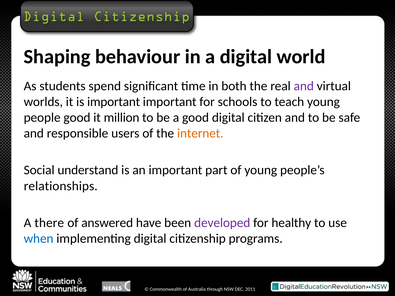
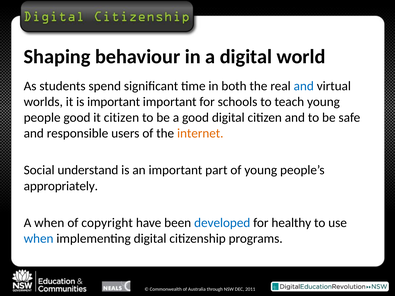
and at (304, 86) colour: purple -> blue
it million: million -> citizen
relationships: relationships -> appropriately
A there: there -> when
answered: answered -> copyright
developed colour: purple -> blue
